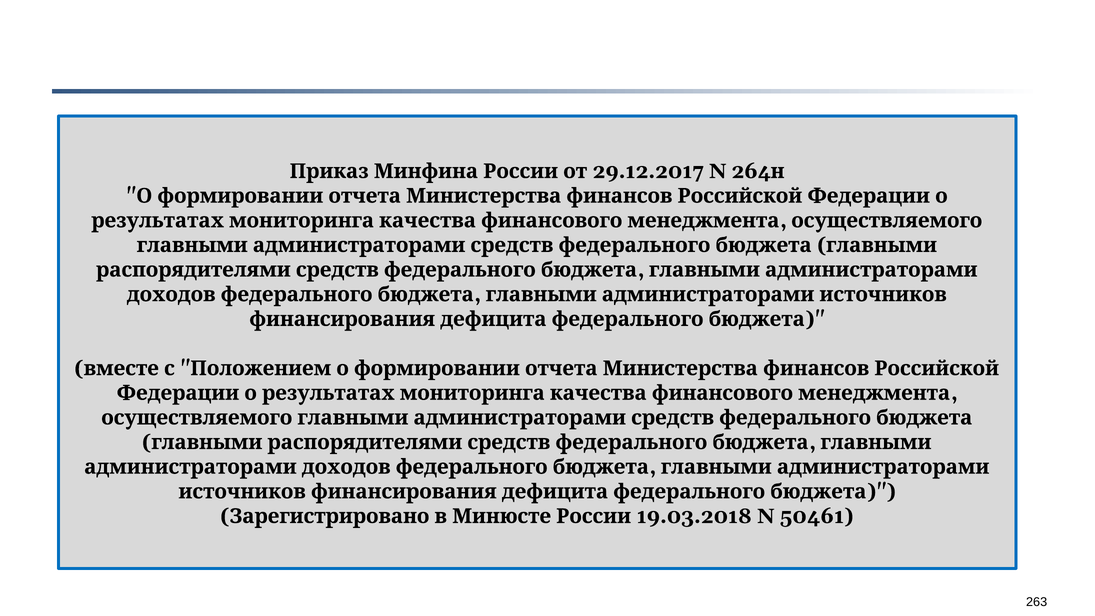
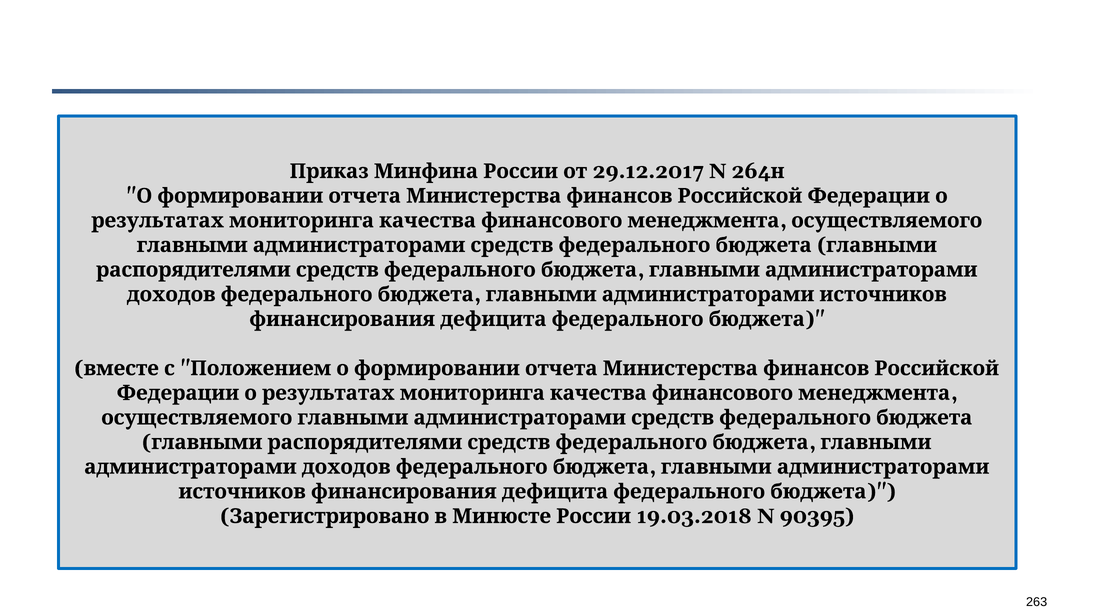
50461: 50461 -> 90395
